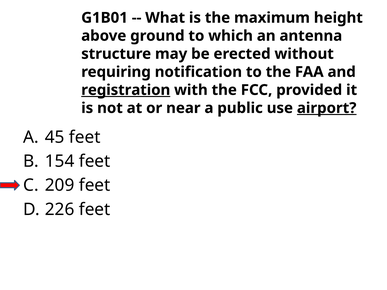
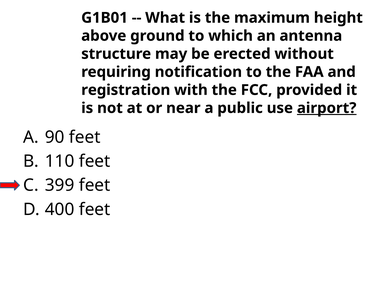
registration underline: present -> none
45: 45 -> 90
154: 154 -> 110
209: 209 -> 399
226: 226 -> 400
